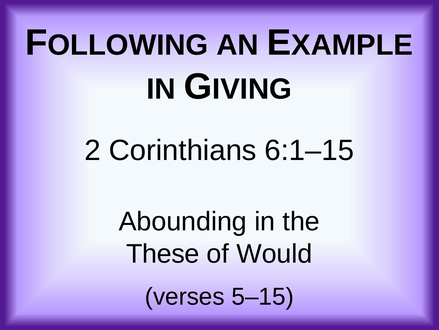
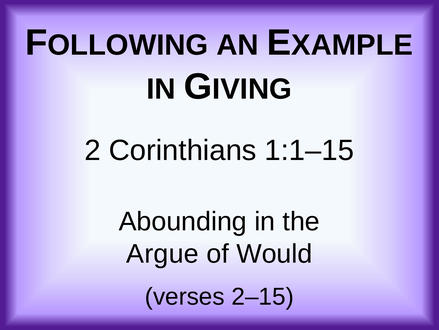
6:1–15: 6:1–15 -> 1:1–15
These: These -> Argue
5–15: 5–15 -> 2–15
